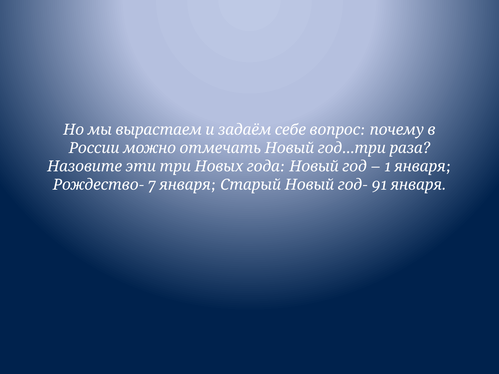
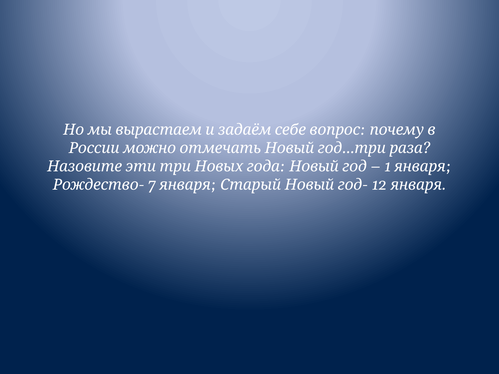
91: 91 -> 12
